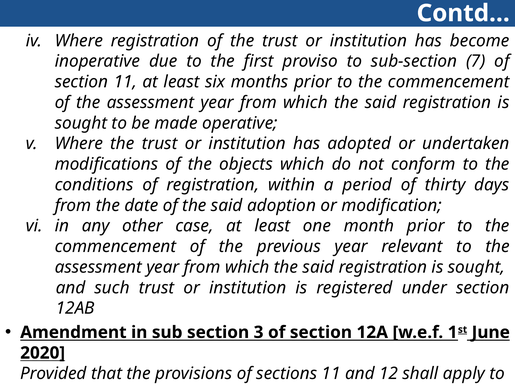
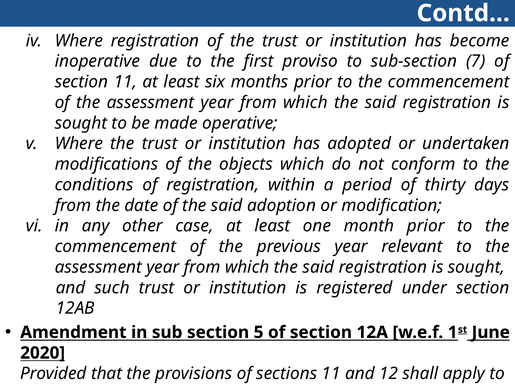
3: 3 -> 5
